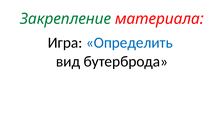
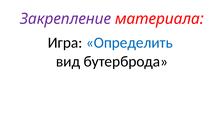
Закрепление colour: green -> purple
